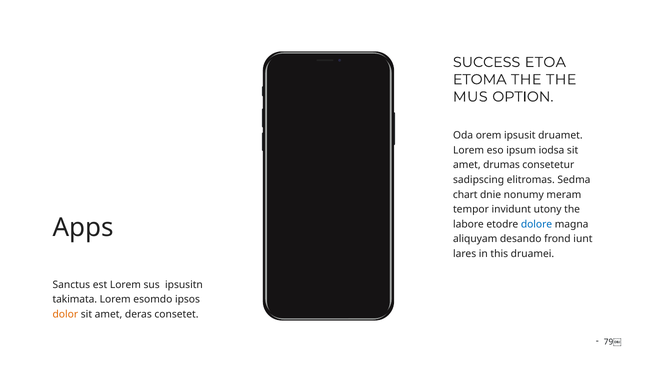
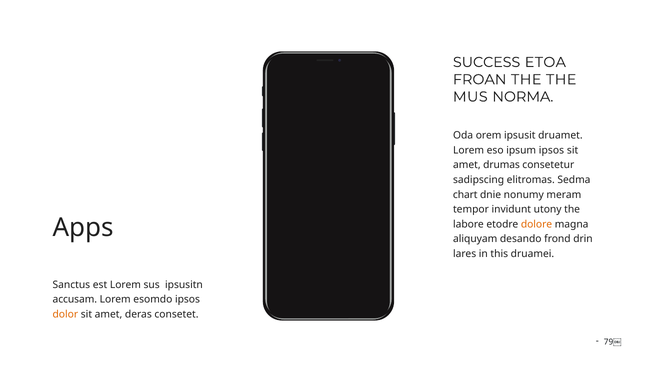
ETOMA: ETOMA -> FROAN
OPTION: OPTION -> NORMA
ipsum iodsa: iodsa -> ipsos
dolore colour: blue -> orange
iunt: iunt -> drin
takimata: takimata -> accusam
